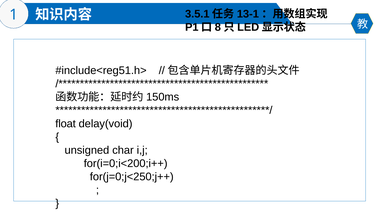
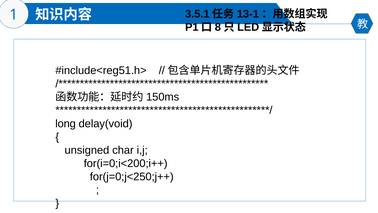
float: float -> long
